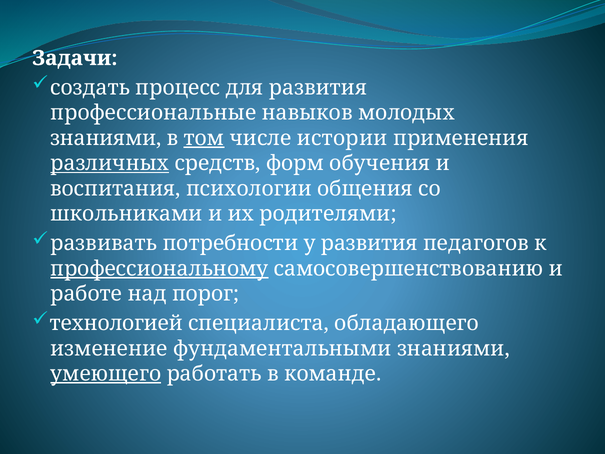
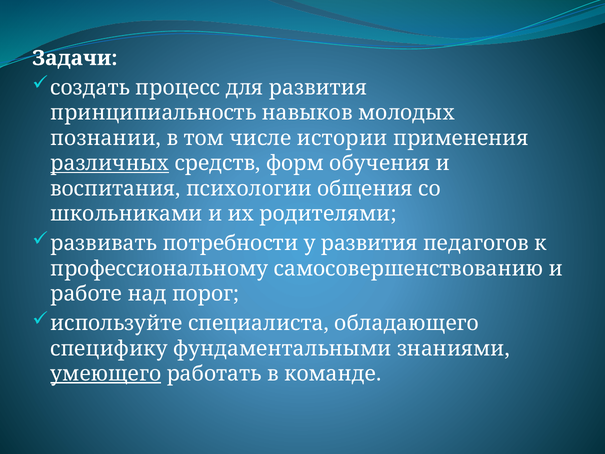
профессиональные: профессиональные -> принципиальность
знаниями at (106, 138): знаниями -> познании
том underline: present -> none
профессиональному underline: present -> none
технологией: технологией -> используйте
изменение: изменение -> специфику
